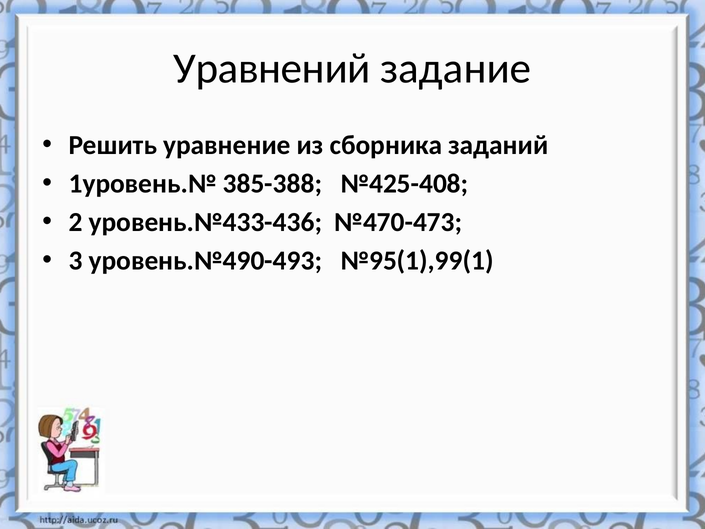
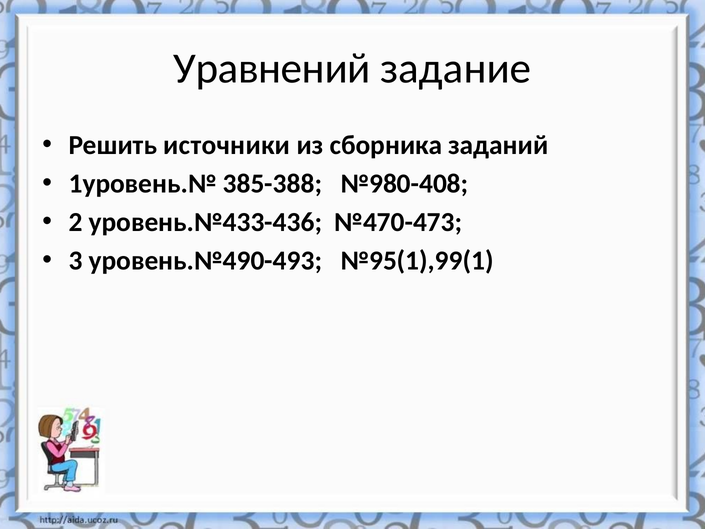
уравнение: уравнение -> источники
№425-408: №425-408 -> №980-408
